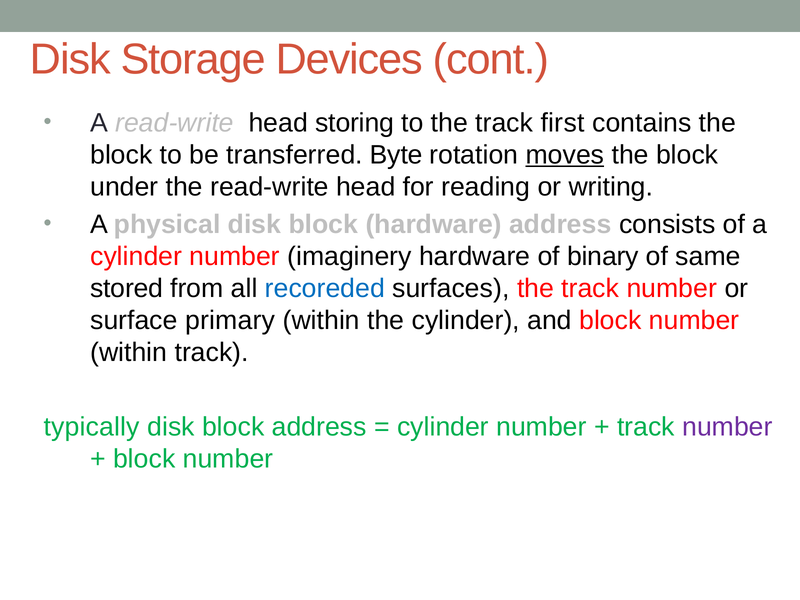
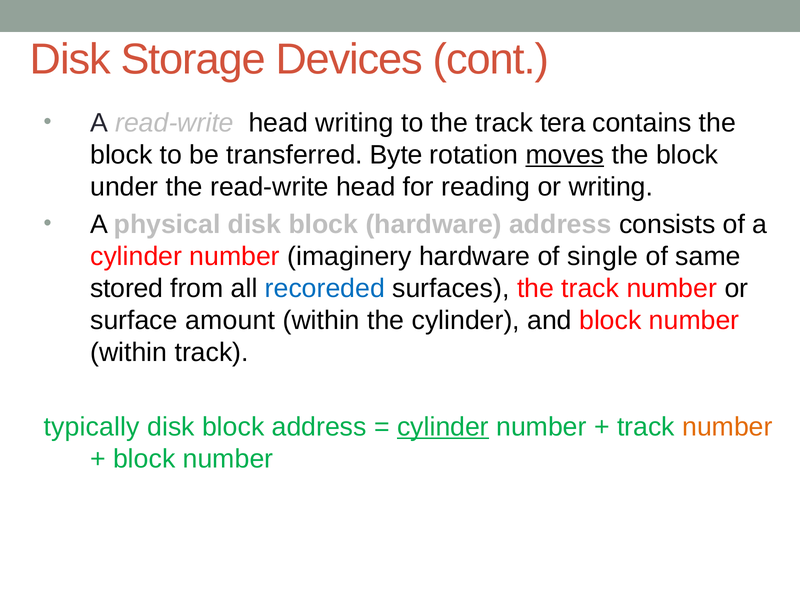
head storing: storing -> writing
first: first -> tera
binary: binary -> single
primary: primary -> amount
cylinder at (443, 427) underline: none -> present
number at (727, 427) colour: purple -> orange
